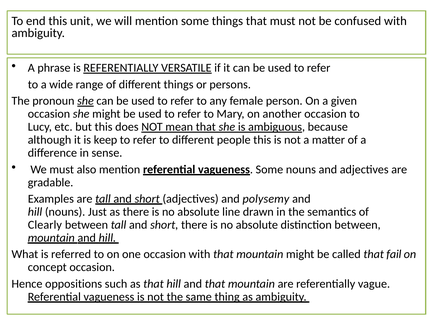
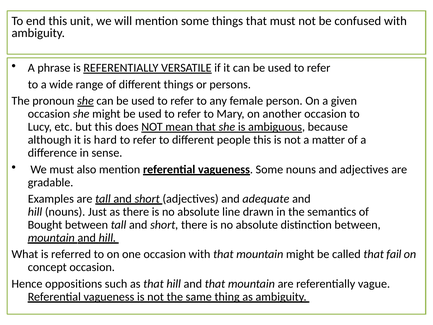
keep: keep -> hard
polysemy: polysemy -> adequate
Clearly: Clearly -> Bought
